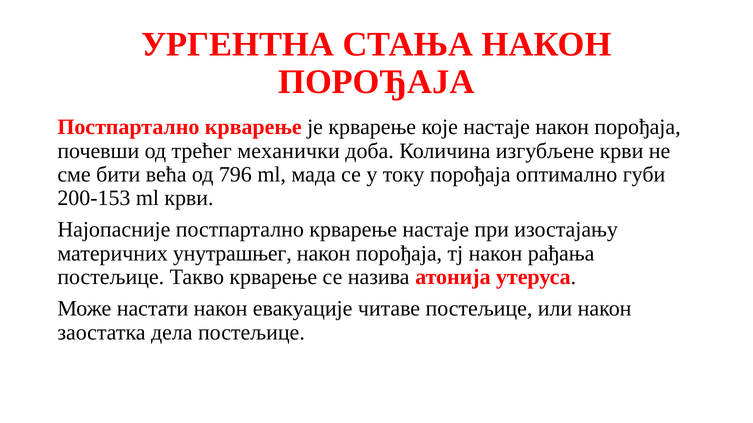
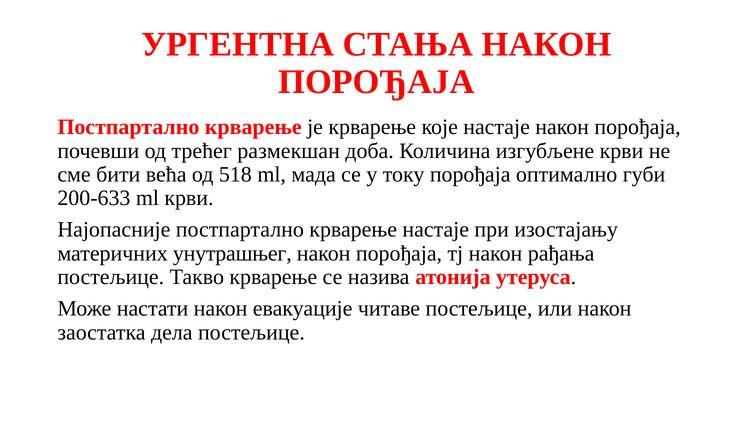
механички: механички -> размекшан
796: 796 -> 518
200-153: 200-153 -> 200-633
